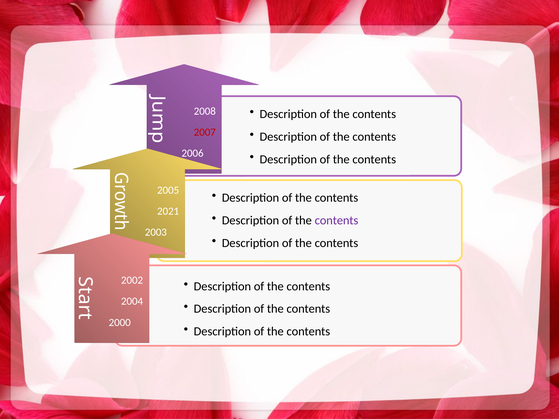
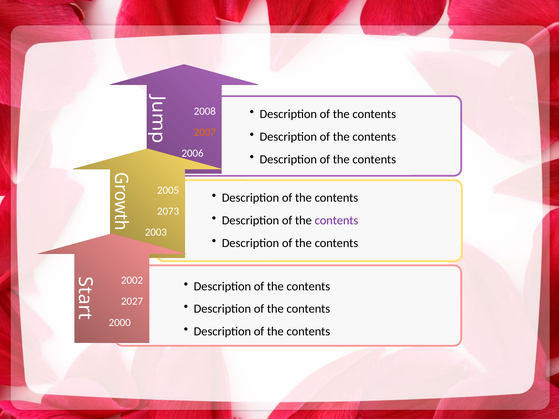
2007 colour: red -> orange
2021: 2021 -> 2073
2004: 2004 -> 2027
